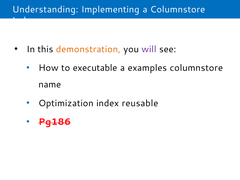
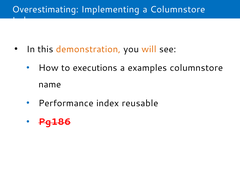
Understanding: Understanding -> Overestimating
will colour: purple -> orange
executable: executable -> executions
Optimization: Optimization -> Performance
